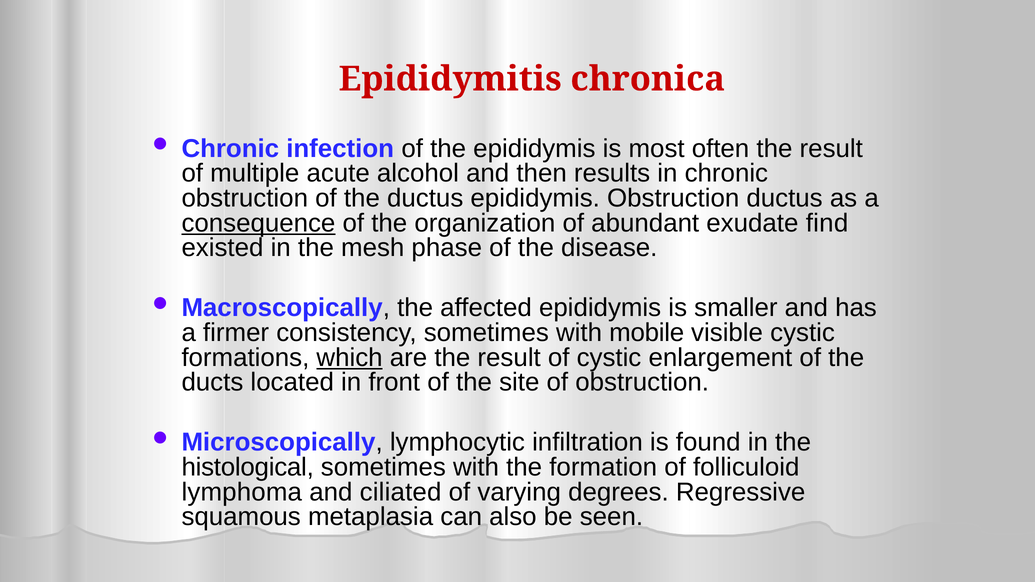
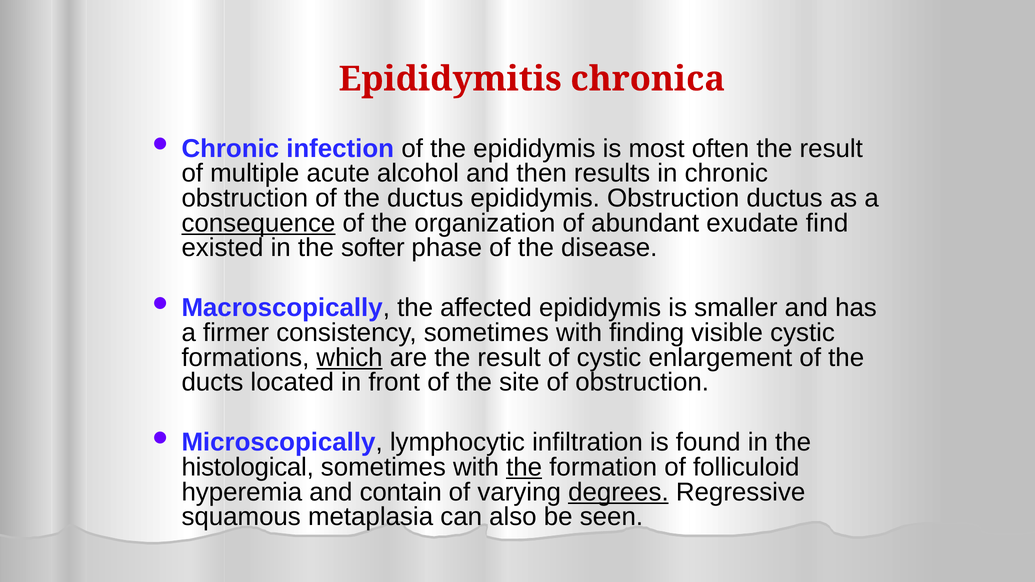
mesh: mesh -> softer
mobile: mobile -> finding
the at (524, 467) underline: none -> present
lymphoma: lymphoma -> hyperemia
ciliated: ciliated -> contain
degrees underline: none -> present
